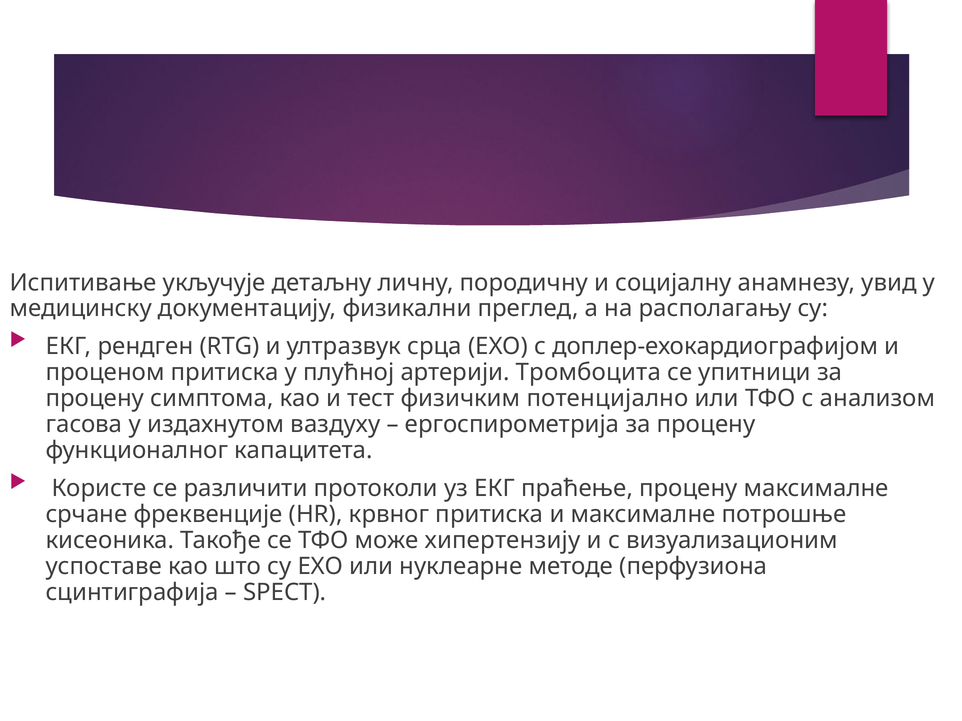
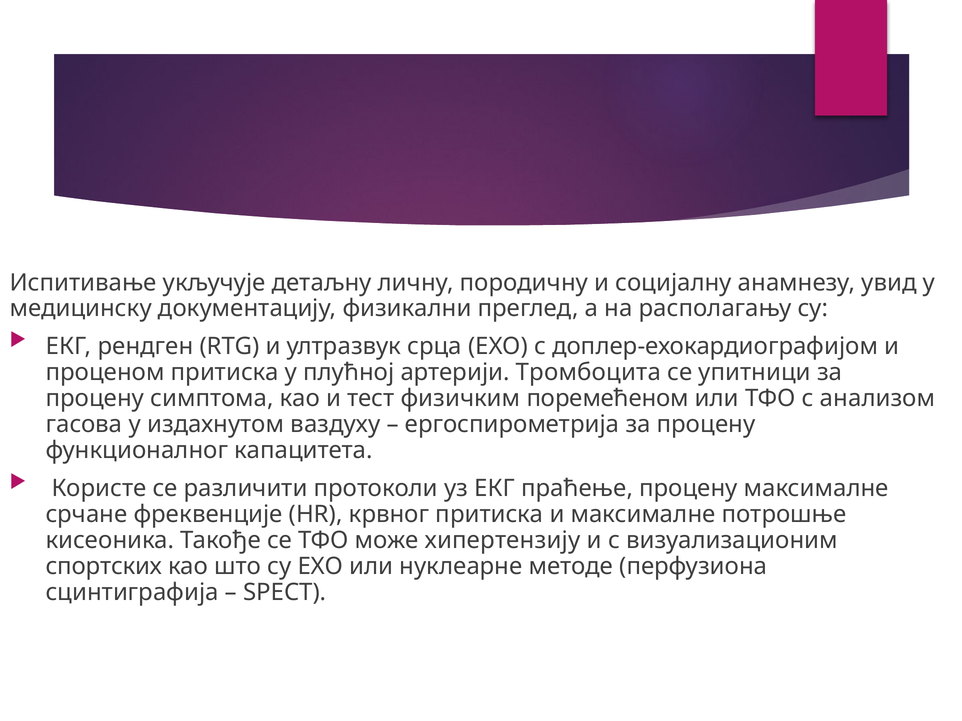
потенцијално: потенцијално -> поремећеном
успоставе: успоставе -> спортских
